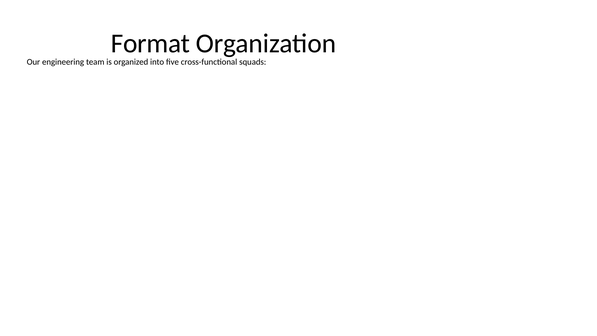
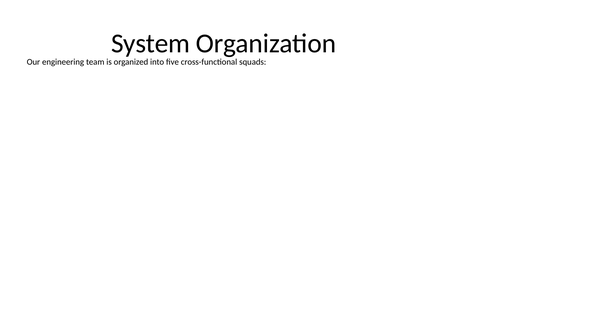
Format: Format -> System
